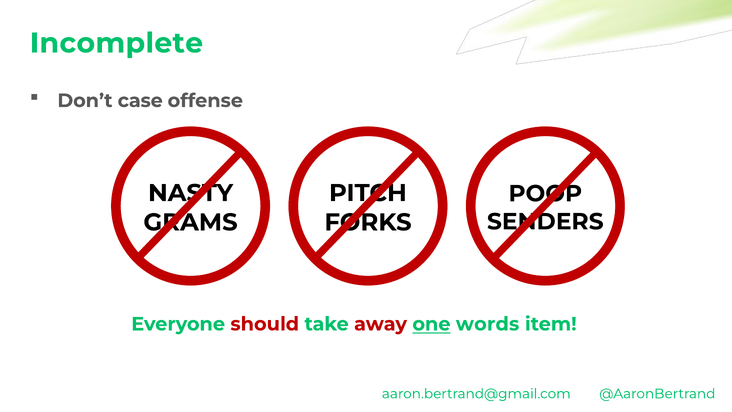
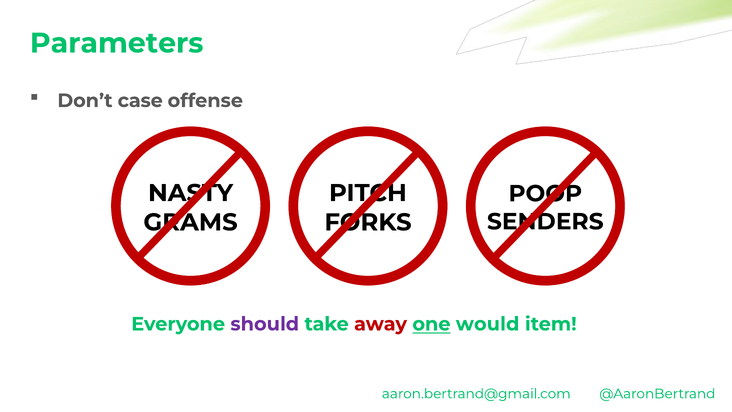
Incomplete: Incomplete -> Parameters
should colour: red -> purple
words: words -> would
